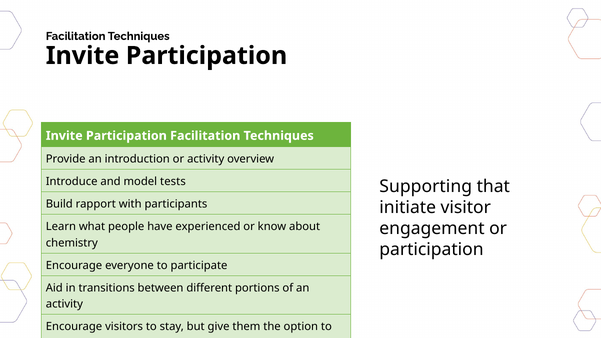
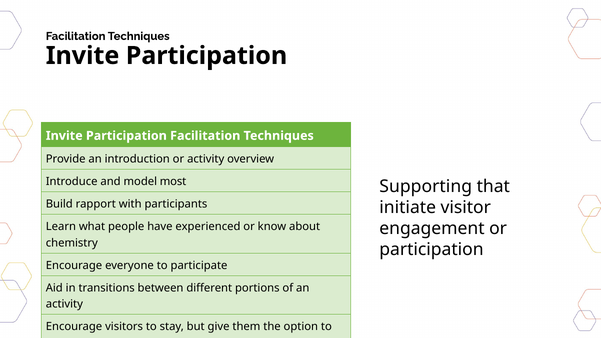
tests: tests -> most
